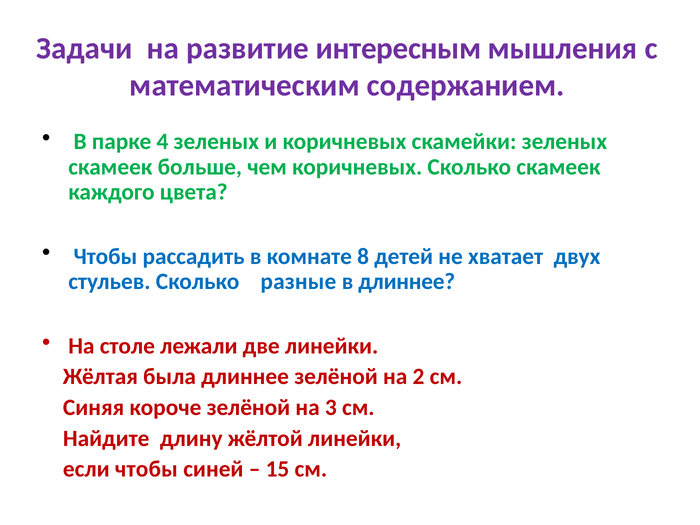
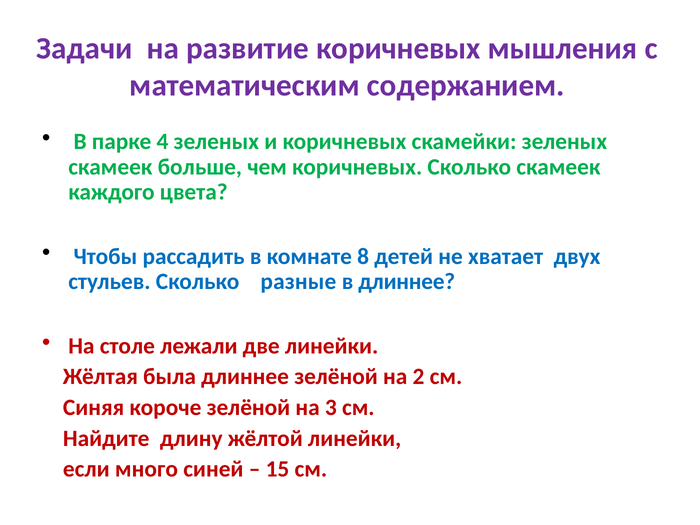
развитие интересным: интересным -> коричневых
если чтобы: чтобы -> много
